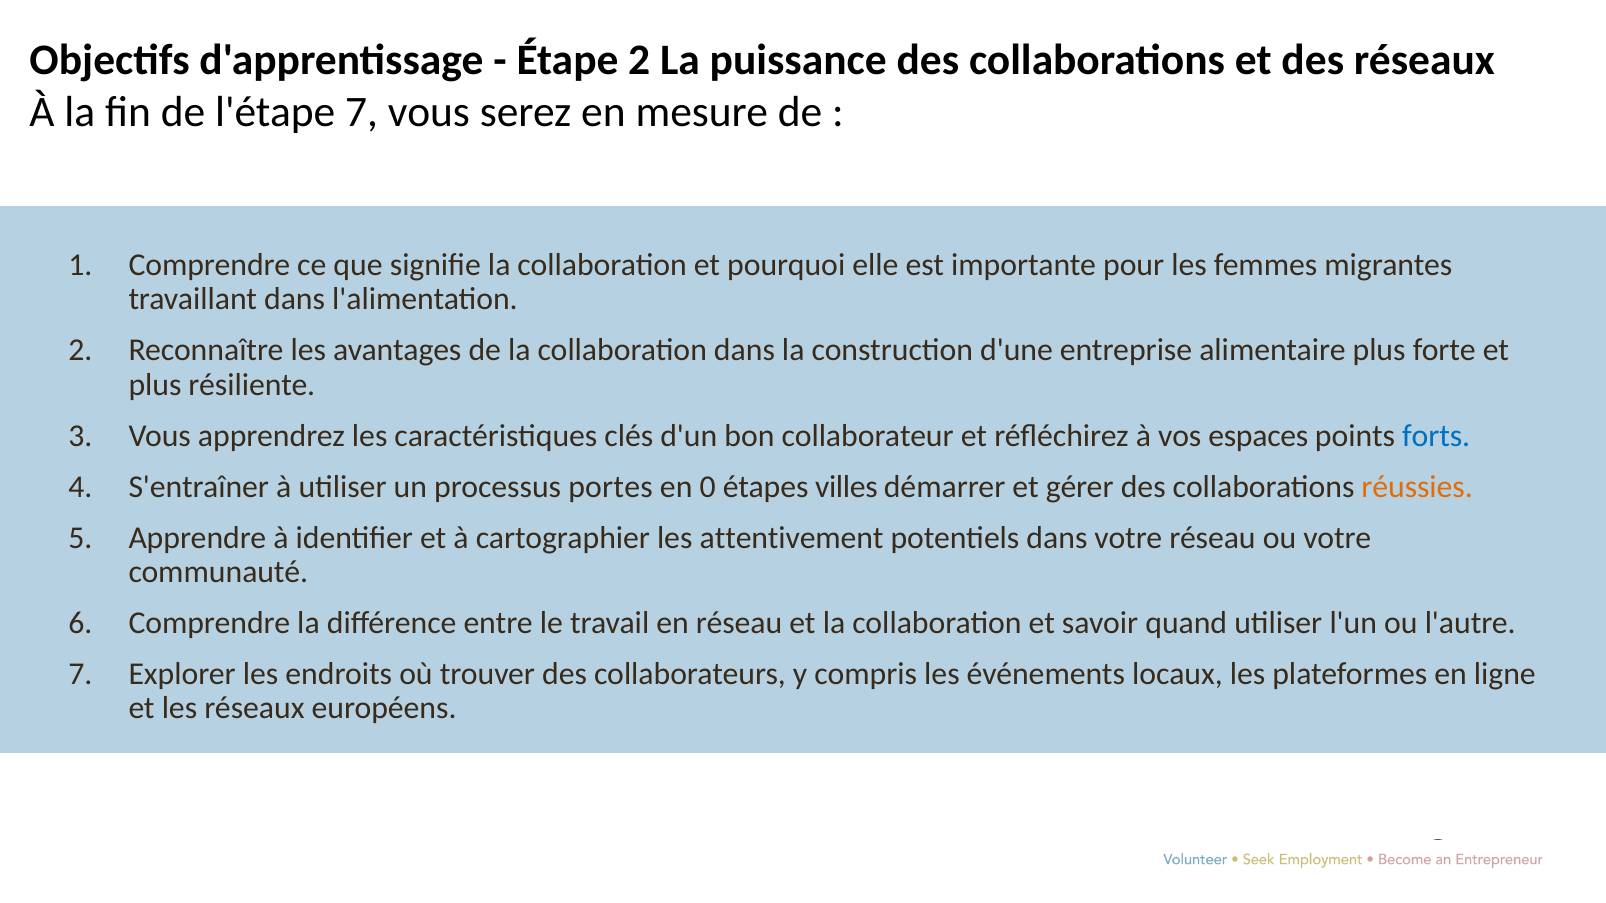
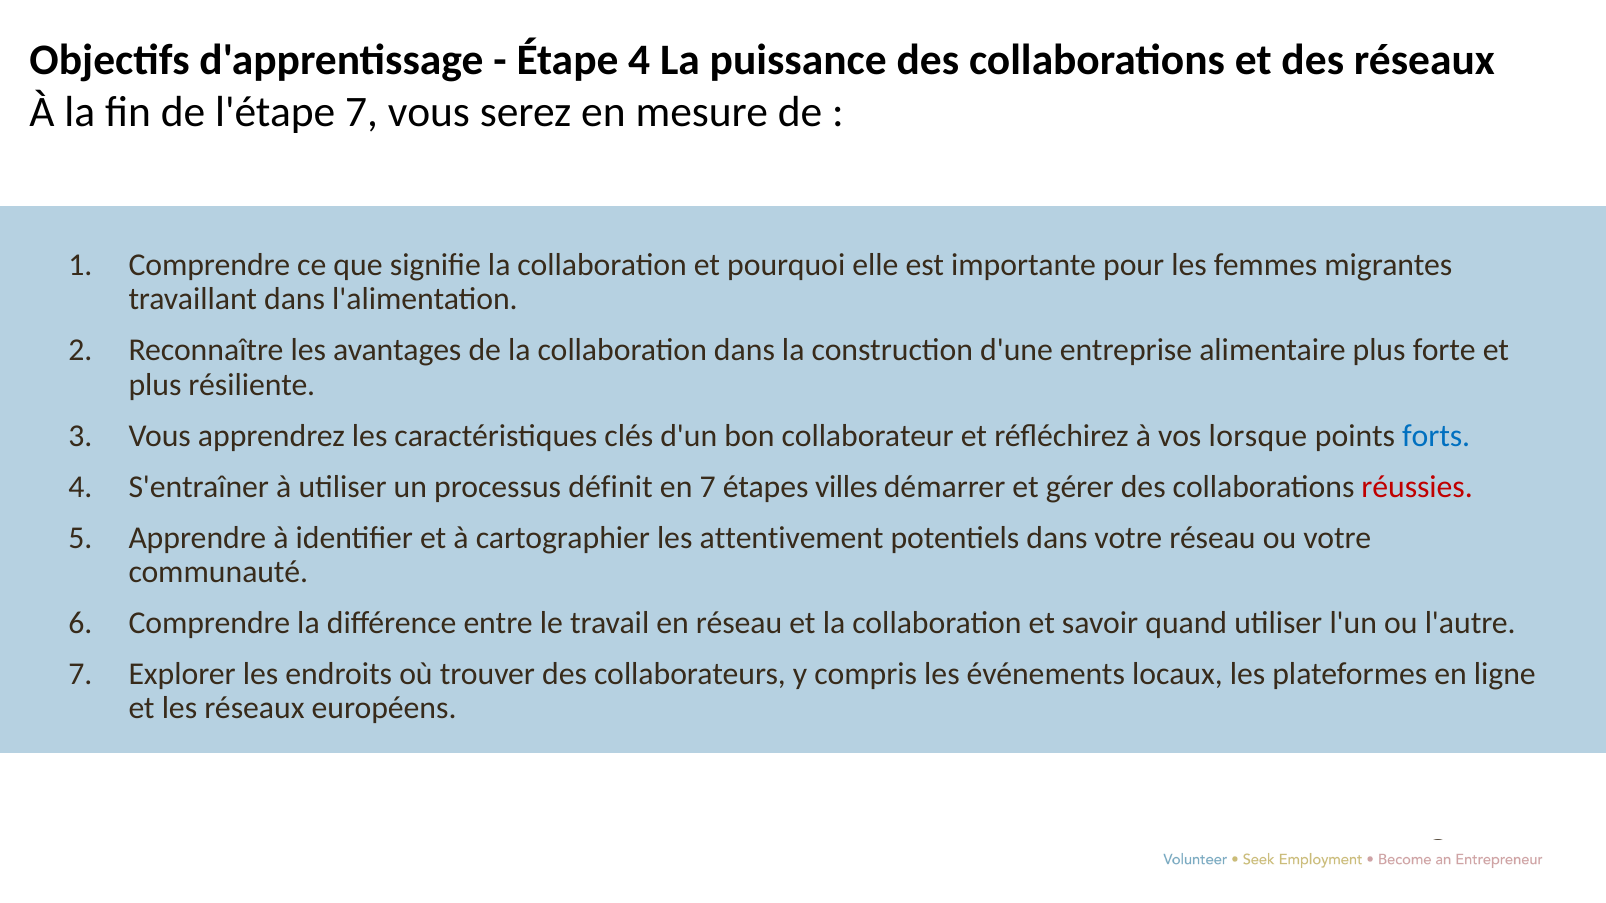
Étape 2: 2 -> 4
espaces: espaces -> lorsque
portes: portes -> définit
en 0: 0 -> 7
réussies colour: orange -> red
